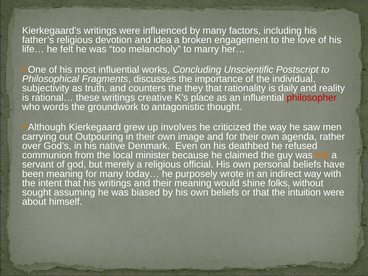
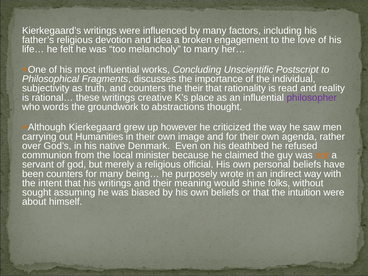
the they: they -> their
daily: daily -> read
philosopher colour: red -> purple
antagonistic: antagonistic -> abstractions
involves: involves -> however
Outpouring: Outpouring -> Humanities
been meaning: meaning -> counters
today…: today… -> being…
